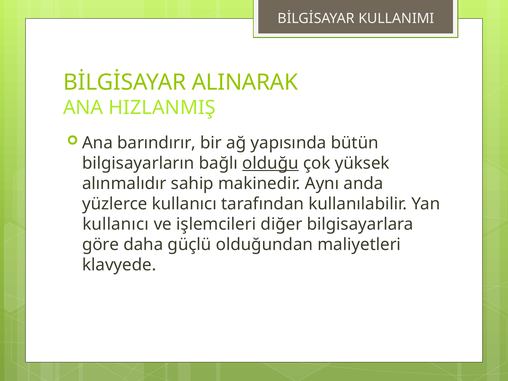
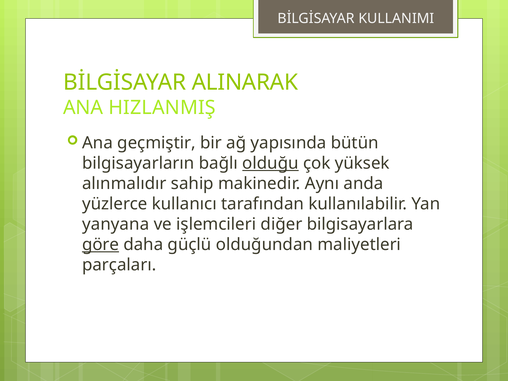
barındırır: barındırır -> geçmiştir
kullanıcı at (116, 224): kullanıcı -> yanyana
göre underline: none -> present
klavyede: klavyede -> parçaları
